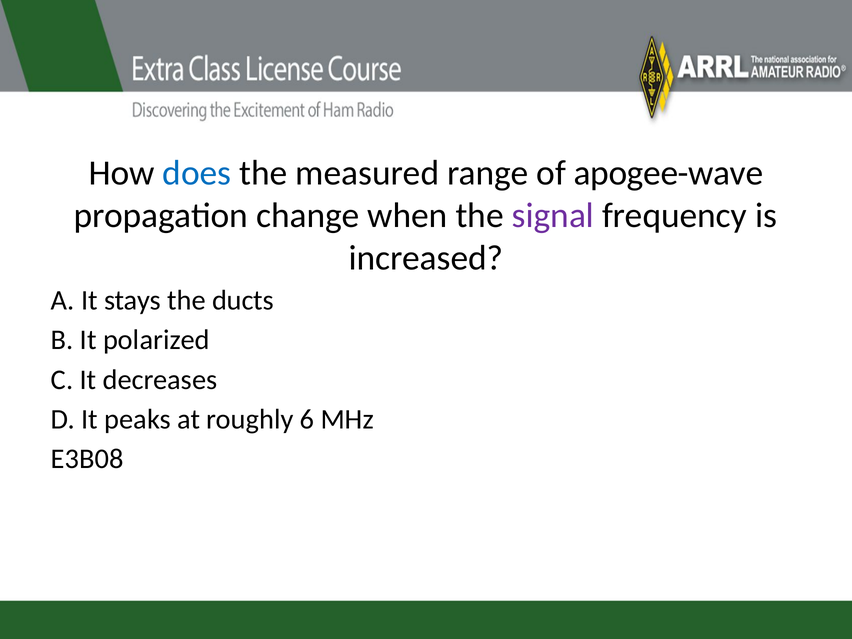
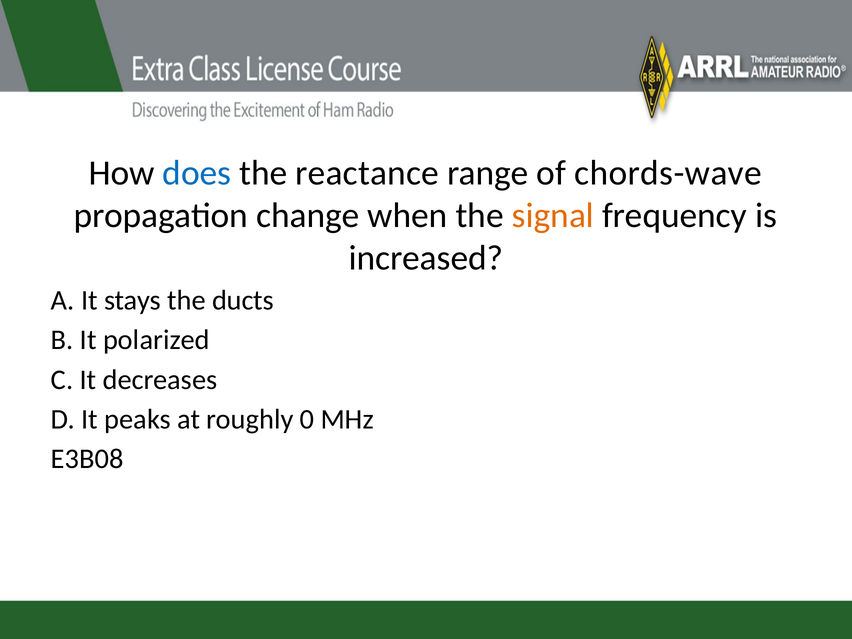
measured: measured -> reactance
apogee-wave: apogee-wave -> chords-wave
signal colour: purple -> orange
6: 6 -> 0
